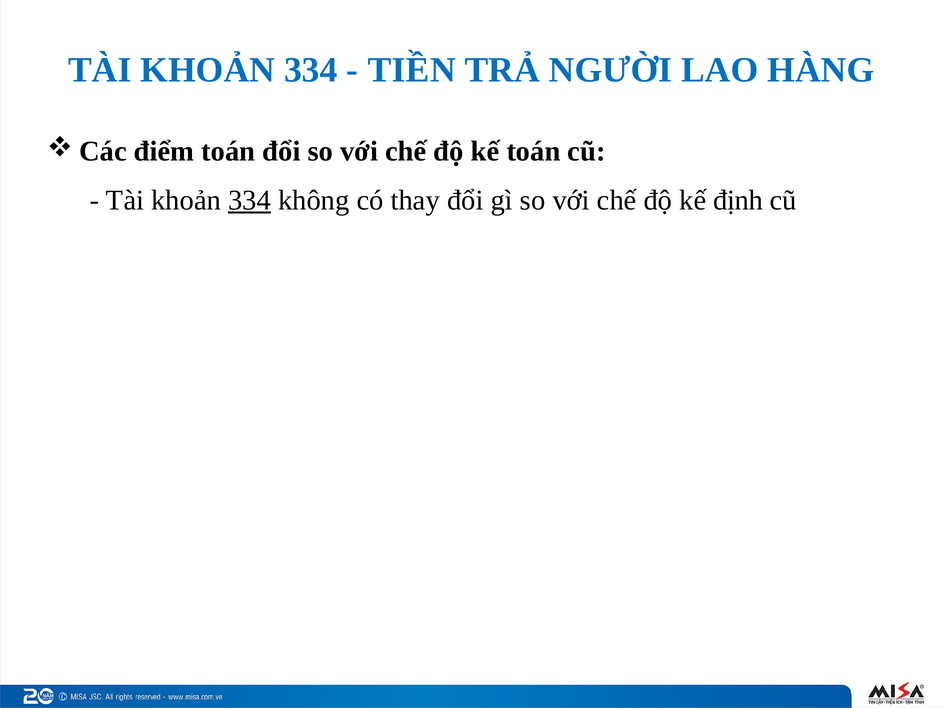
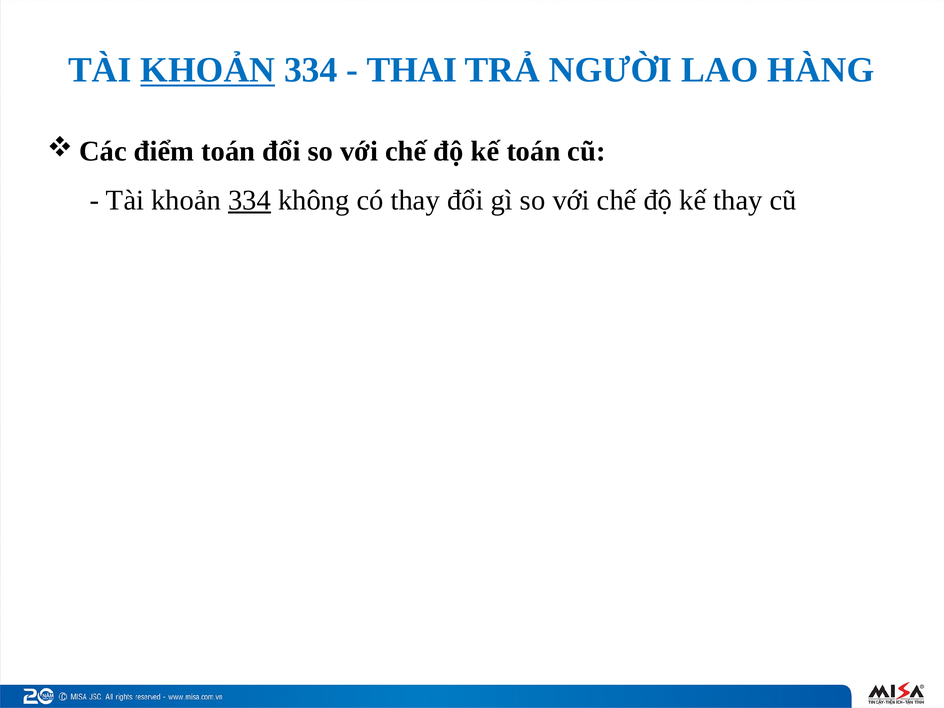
KHOẢN at (208, 70) underline: none -> present
TIỀN: TIỀN -> THAI
kế định: định -> thay
